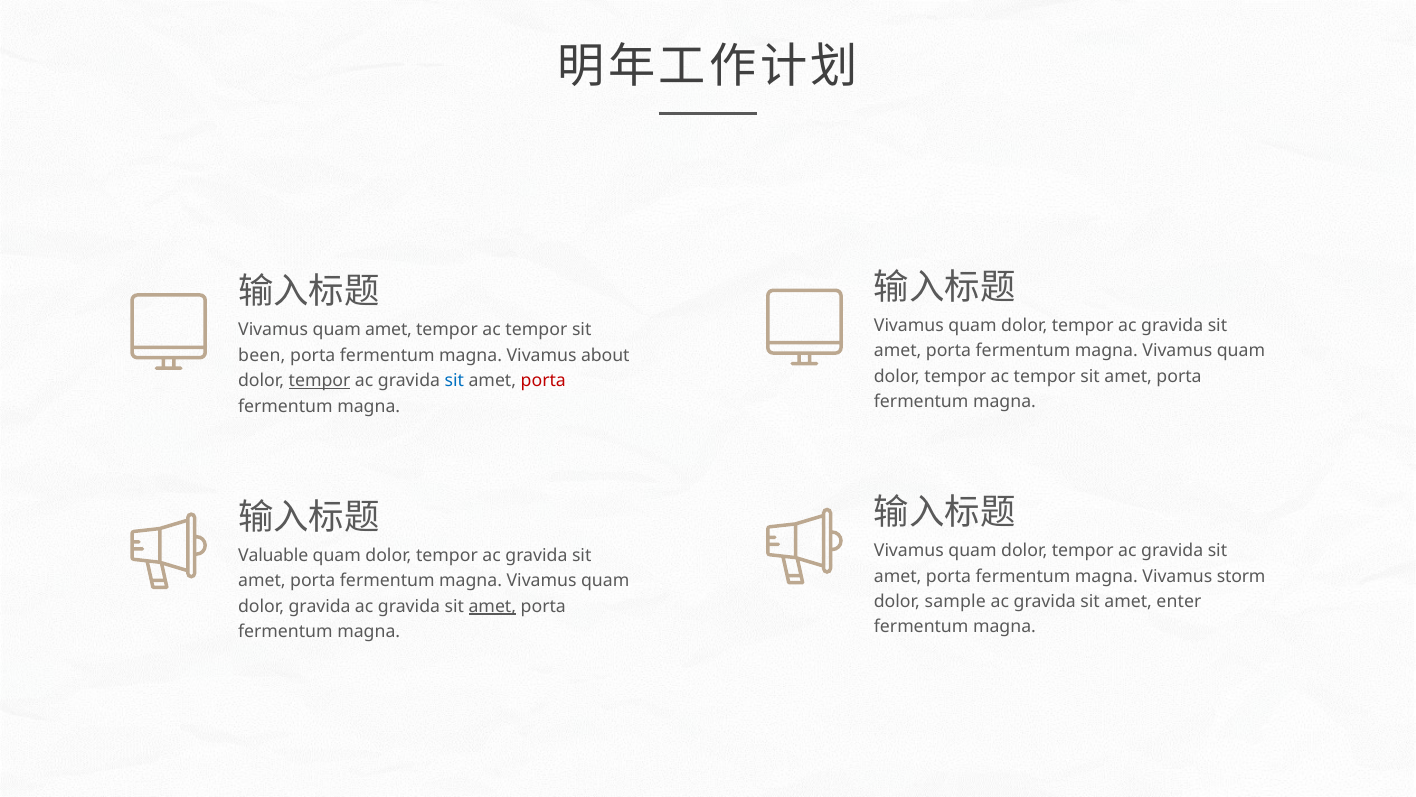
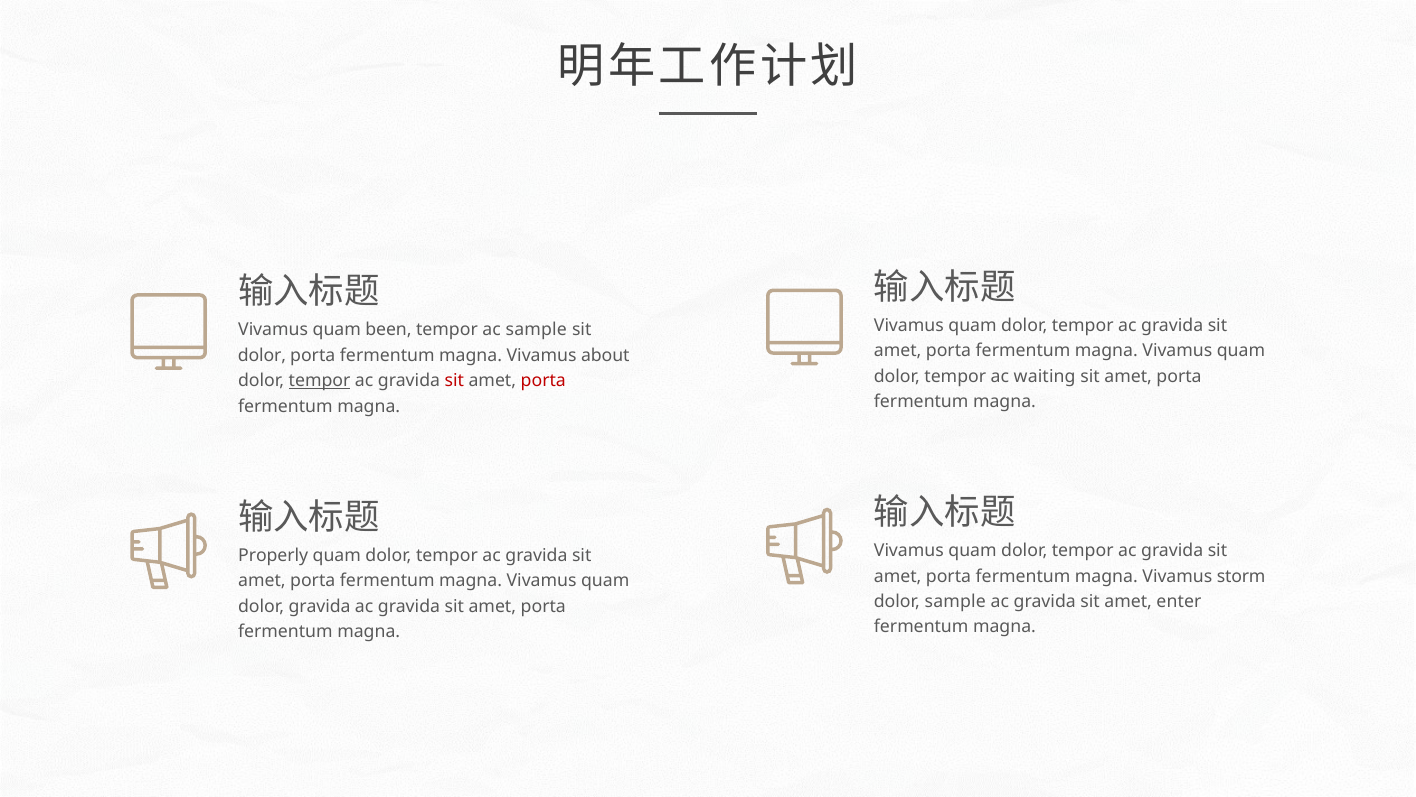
quam amet: amet -> been
tempor at (536, 330): tempor -> sample
been at (262, 355): been -> dolor
dolor tempor ac tempor: tempor -> waiting
sit at (454, 381) colour: blue -> red
Valuable: Valuable -> Properly
amet at (492, 606) underline: present -> none
